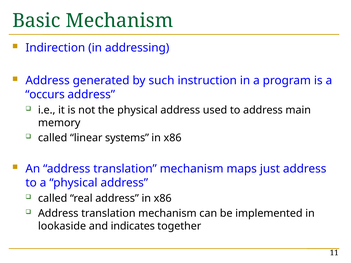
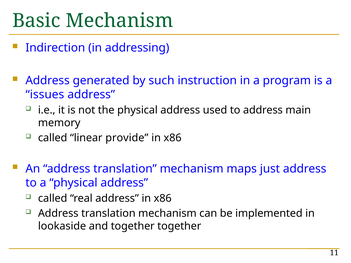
occurs: occurs -> issues
systems: systems -> provide
and indicates: indicates -> together
